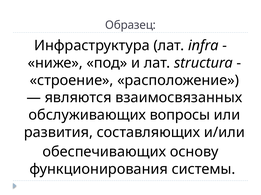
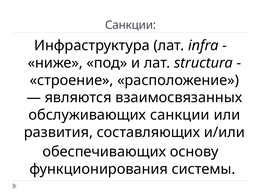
Образец at (131, 25): Образец -> Санкции
обслуживающих вопросы: вопросы -> санкции
